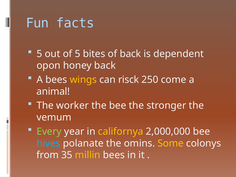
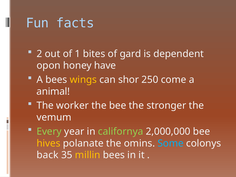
5 at (39, 54): 5 -> 2
of 5: 5 -> 1
of back: back -> gard
honey back: back -> have
risck: risck -> shor
californya colour: yellow -> light green
hives colour: light blue -> yellow
Some colour: yellow -> light blue
from: from -> back
